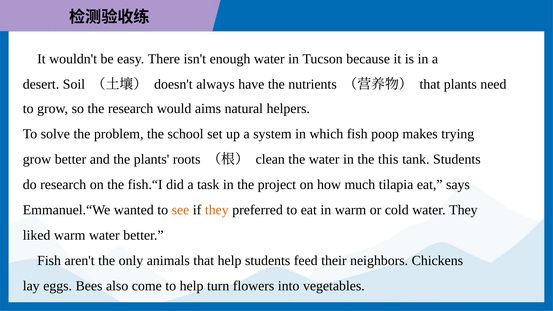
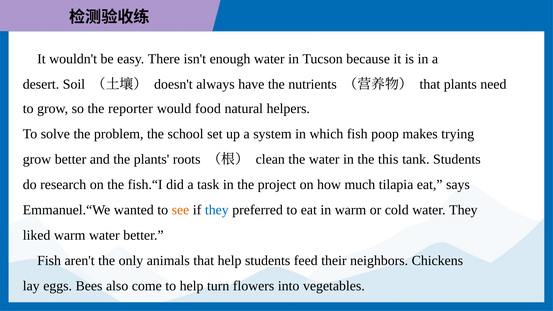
the research: research -> reporter
aims: aims -> food
they at (217, 210) colour: orange -> blue
